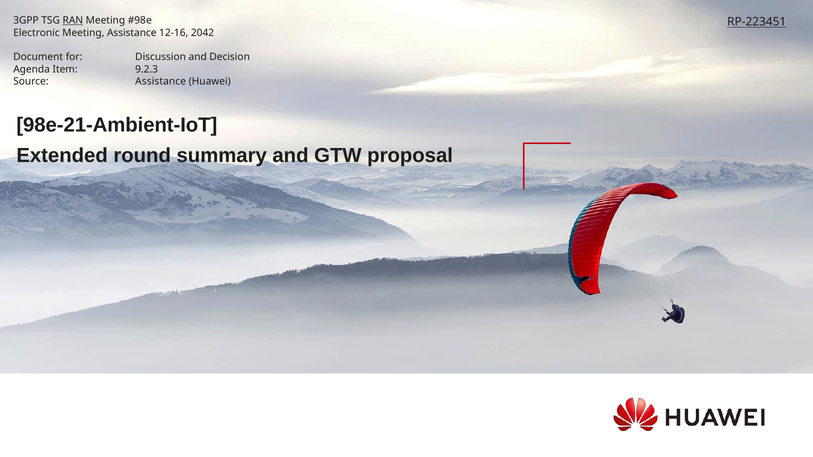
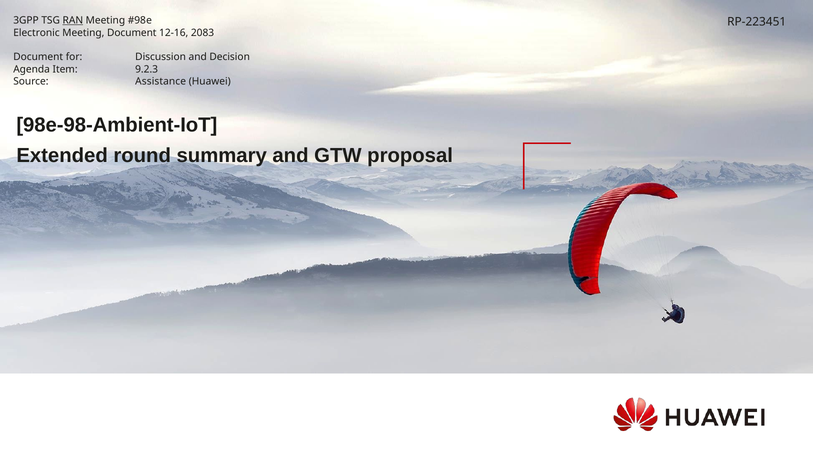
RP-223451 underline: present -> none
Meeting Assistance: Assistance -> Document
2042: 2042 -> 2083
98e-21-Ambient-IoT: 98e-21-Ambient-IoT -> 98e-98-Ambient-IoT
